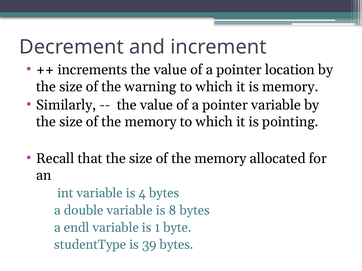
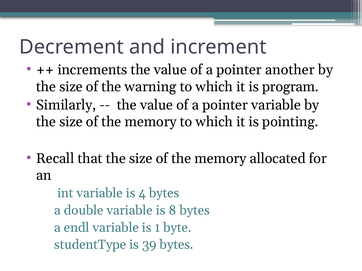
location: location -> another
is memory: memory -> program
